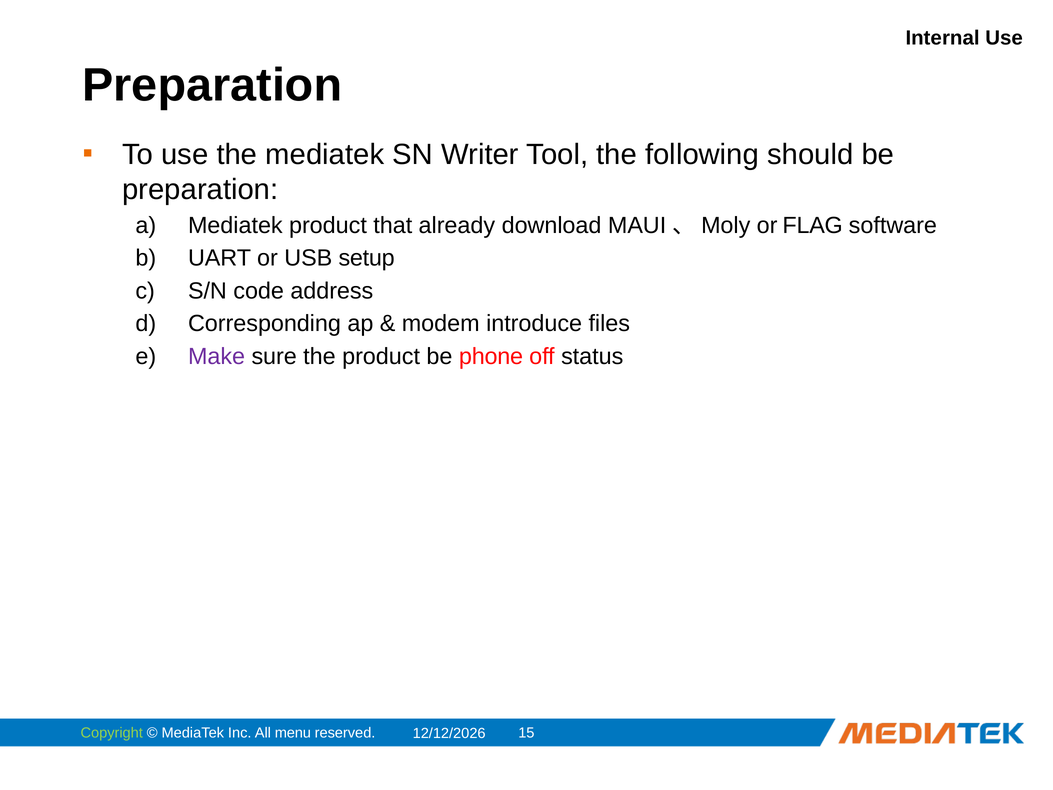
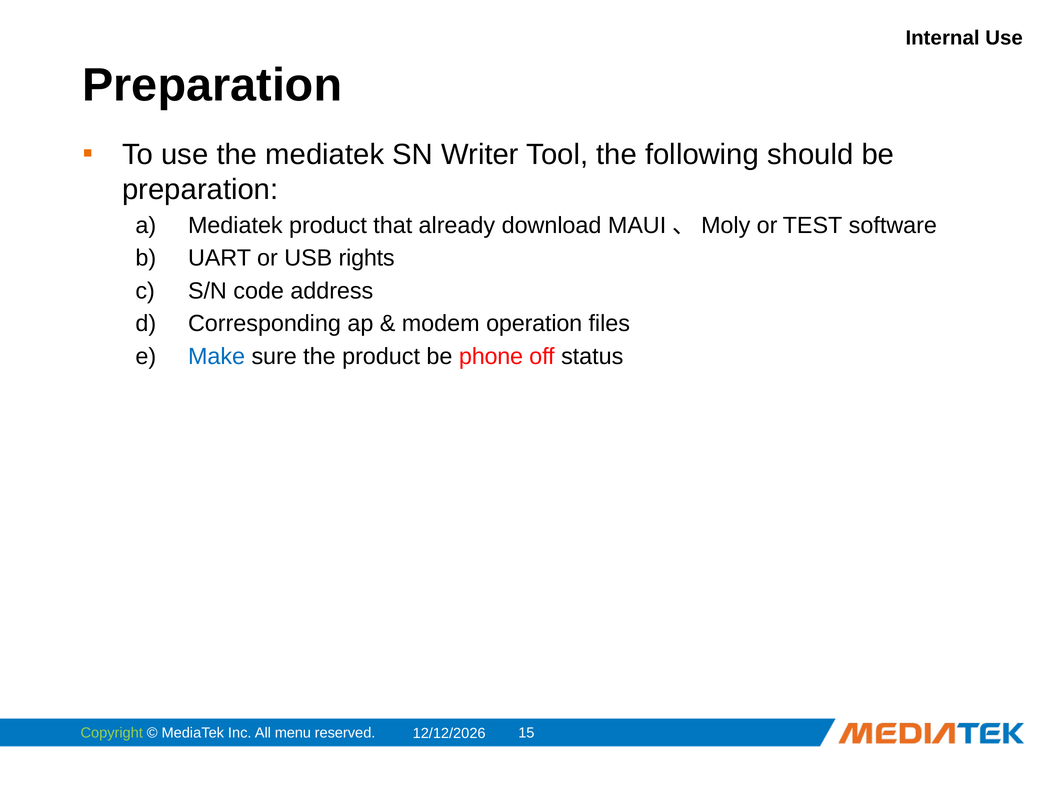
FLAG: FLAG -> TEST
setup: setup -> rights
introduce: introduce -> operation
Make colour: purple -> blue
